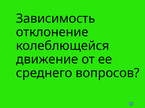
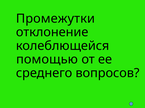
Зависимость: Зависимость -> Промежутки
движение: движение -> помощью
